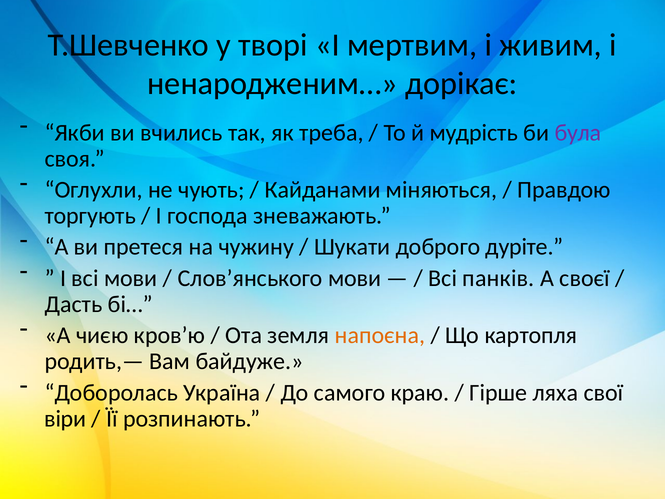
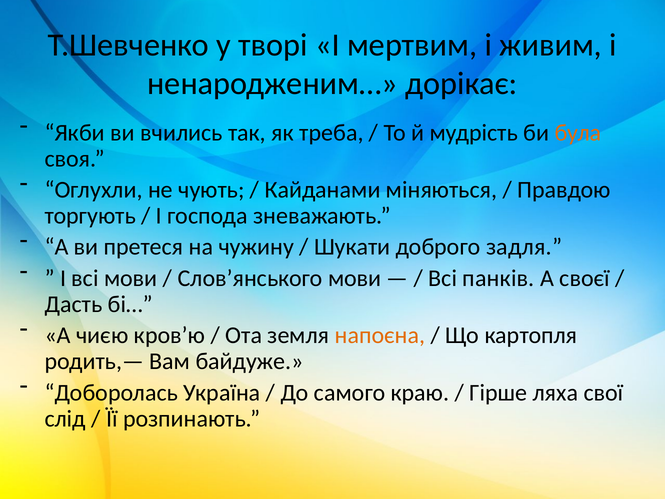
була colour: purple -> orange
дуріте: дуріте -> задля
віри: віри -> слід
